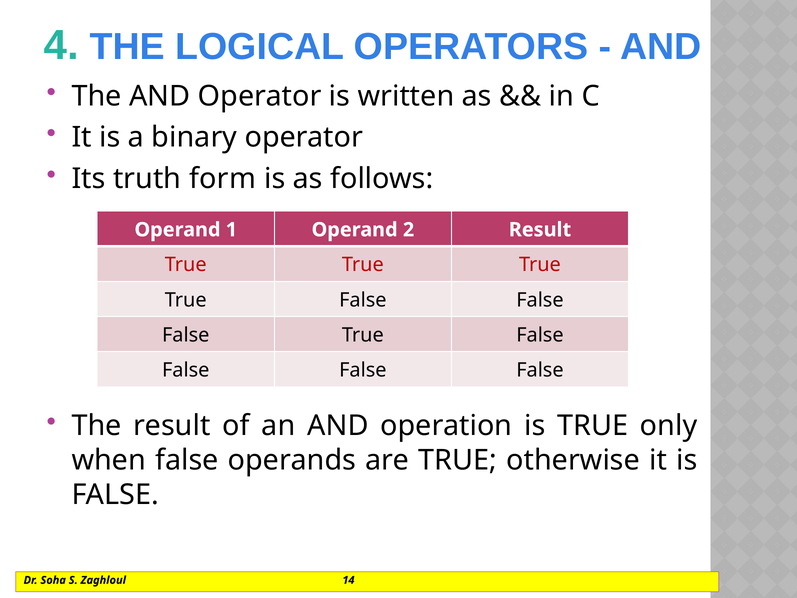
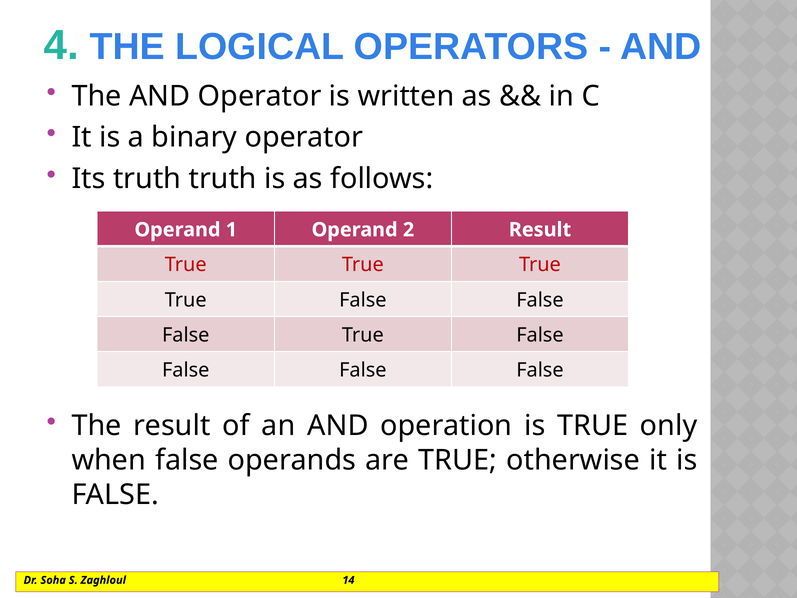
truth form: form -> truth
